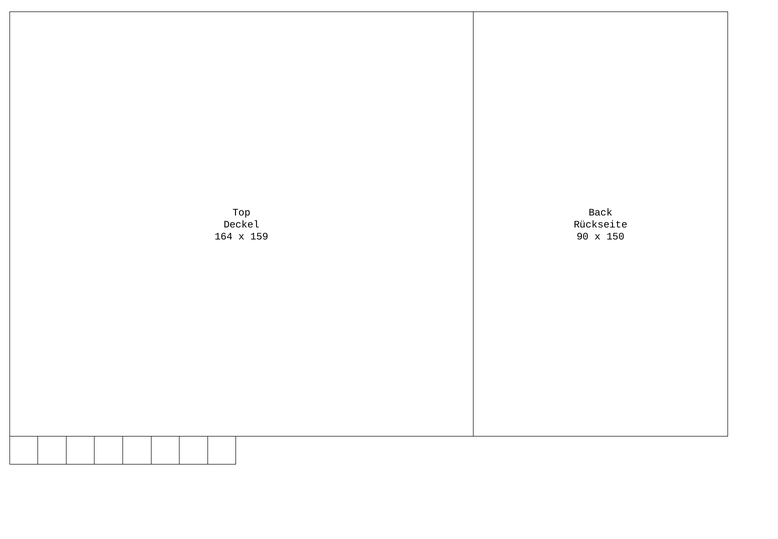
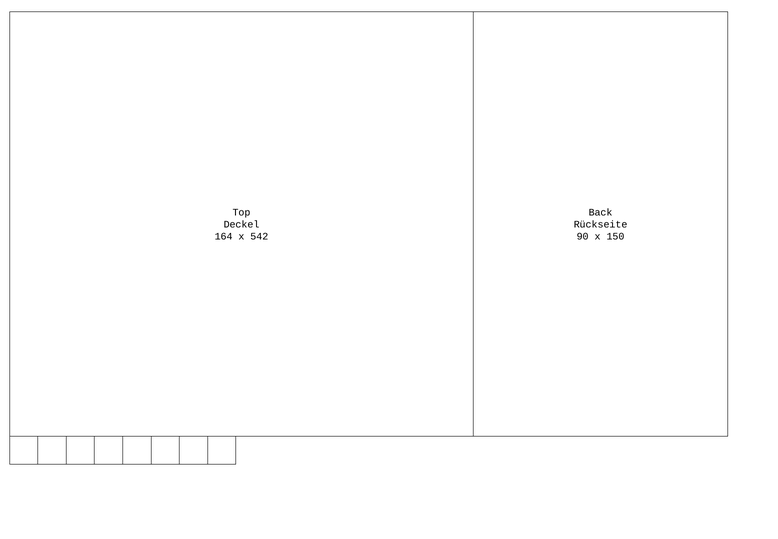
159: 159 -> 542
